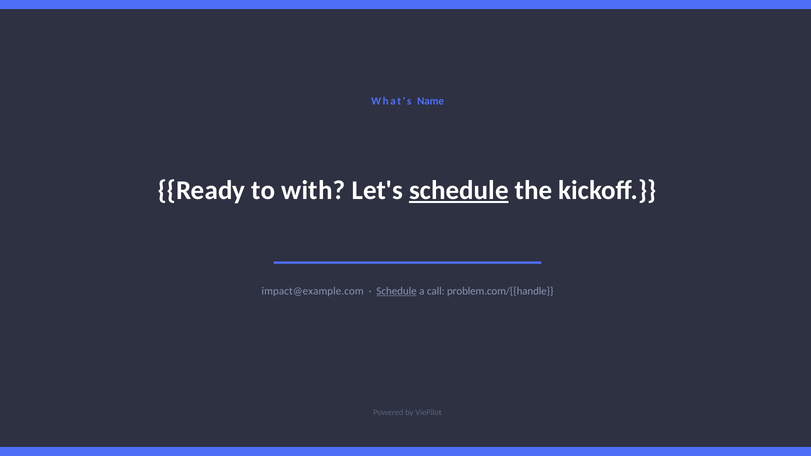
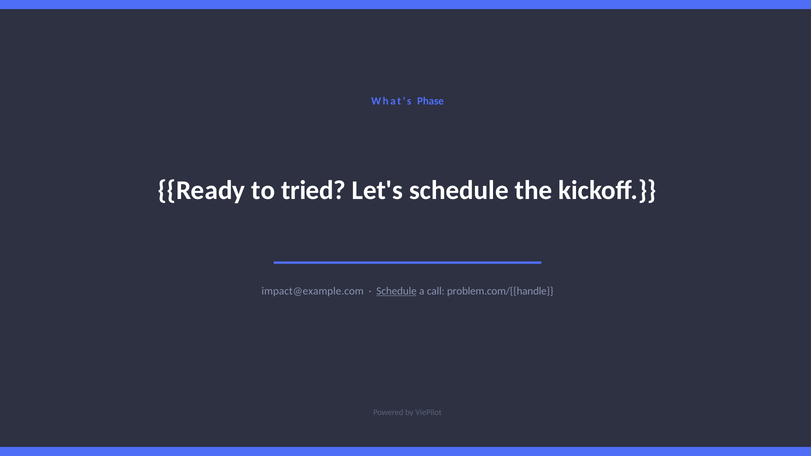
Name: Name -> Phase
with: with -> tried
schedule at (459, 190) underline: present -> none
